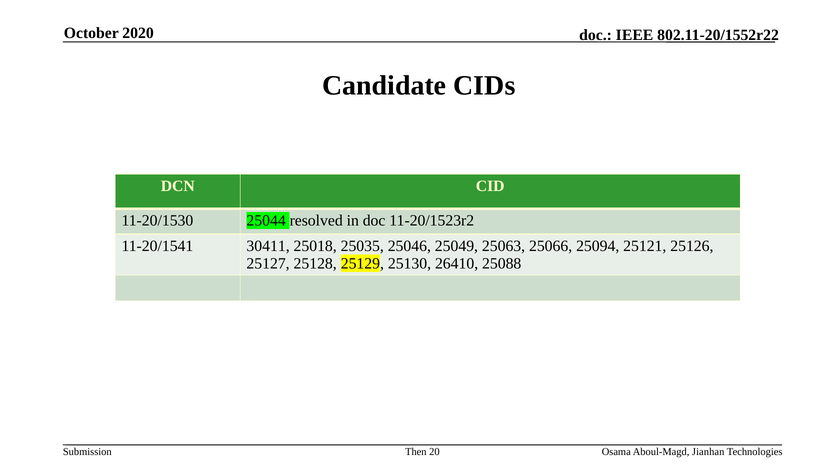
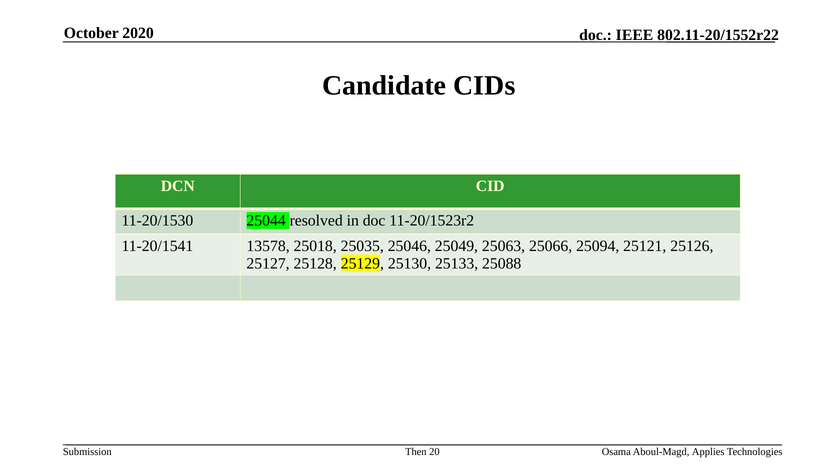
30411: 30411 -> 13578
26410: 26410 -> 25133
Jianhan: Jianhan -> Applies
